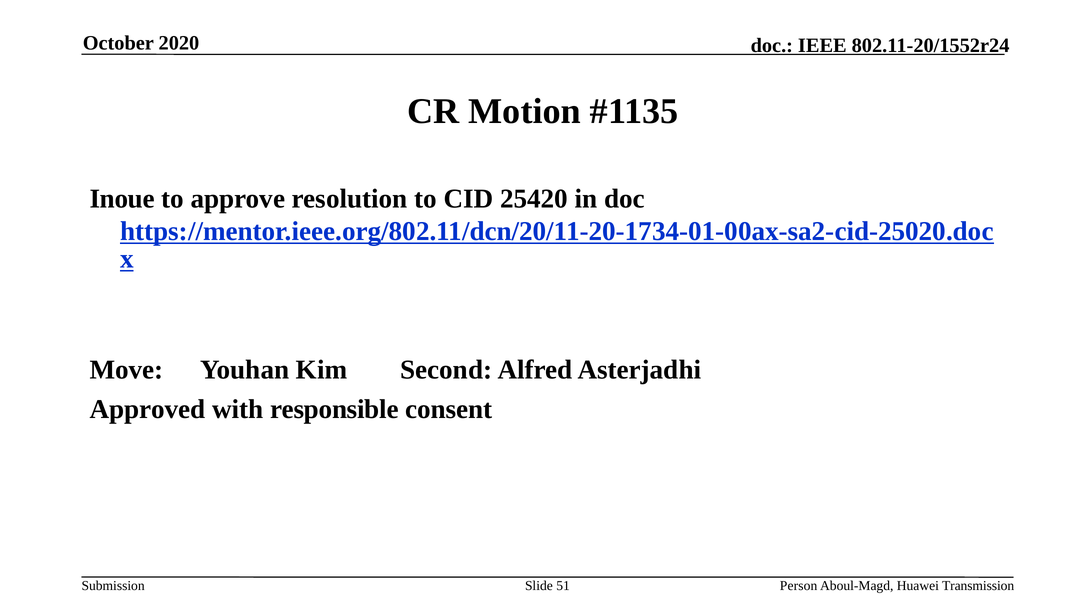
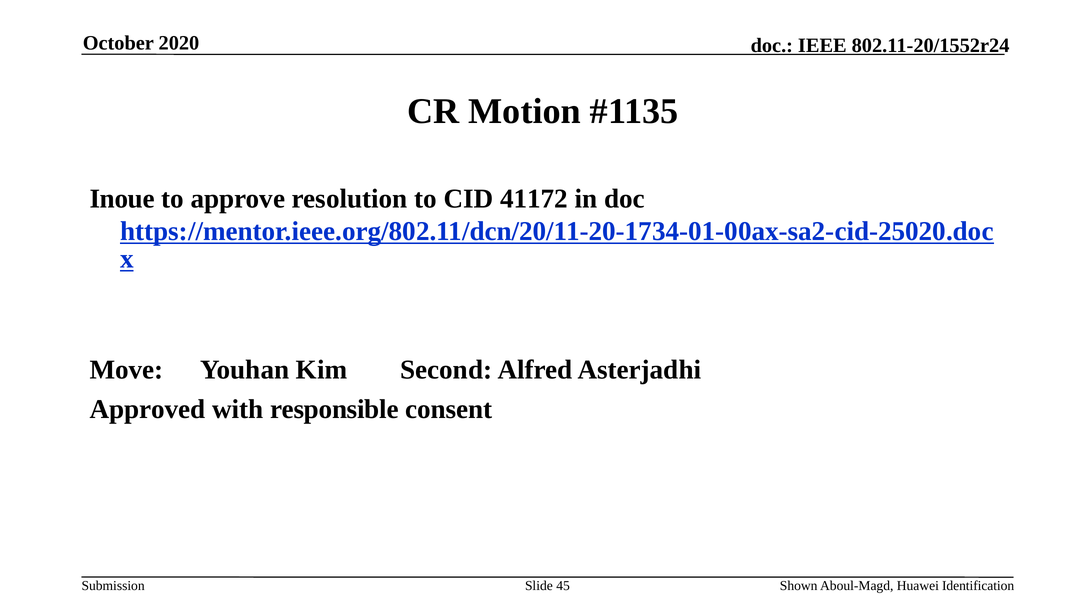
25420: 25420 -> 41172
51: 51 -> 45
Person: Person -> Shown
Transmission: Transmission -> Identification
